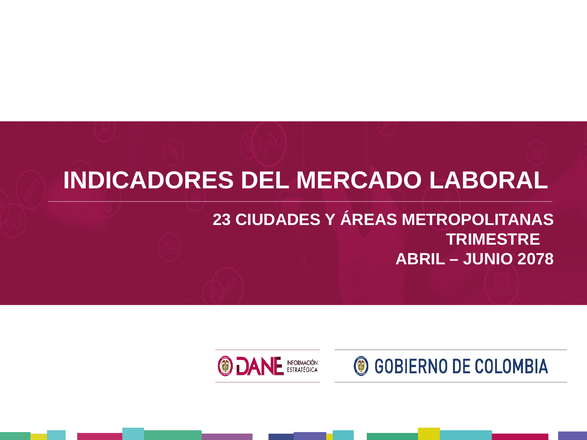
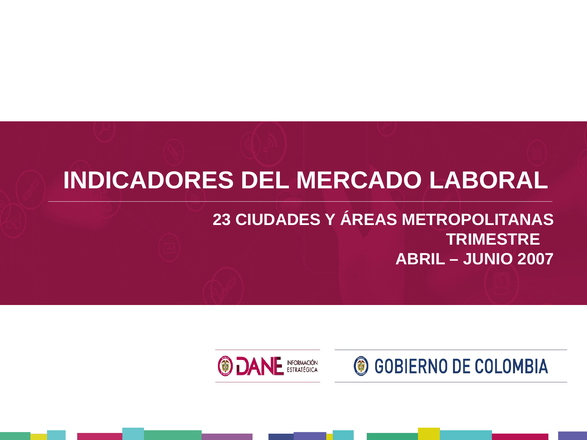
2078: 2078 -> 2007
